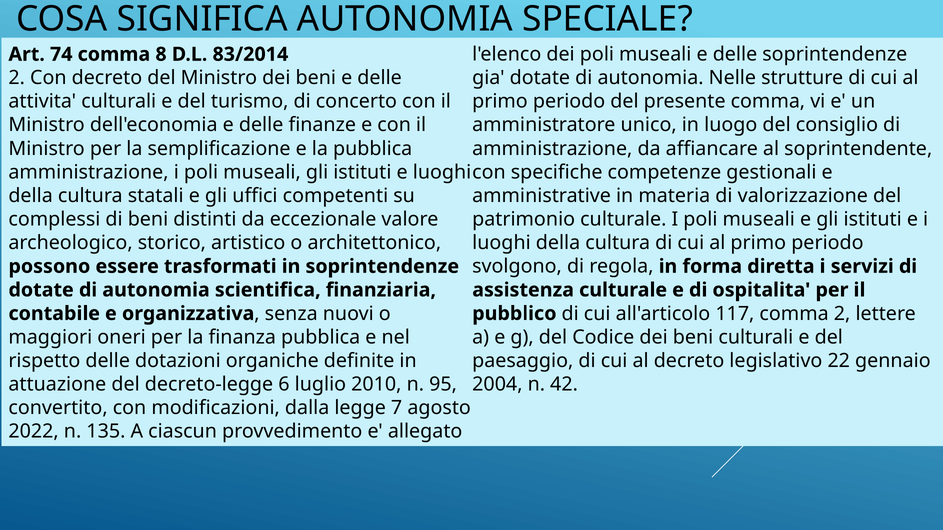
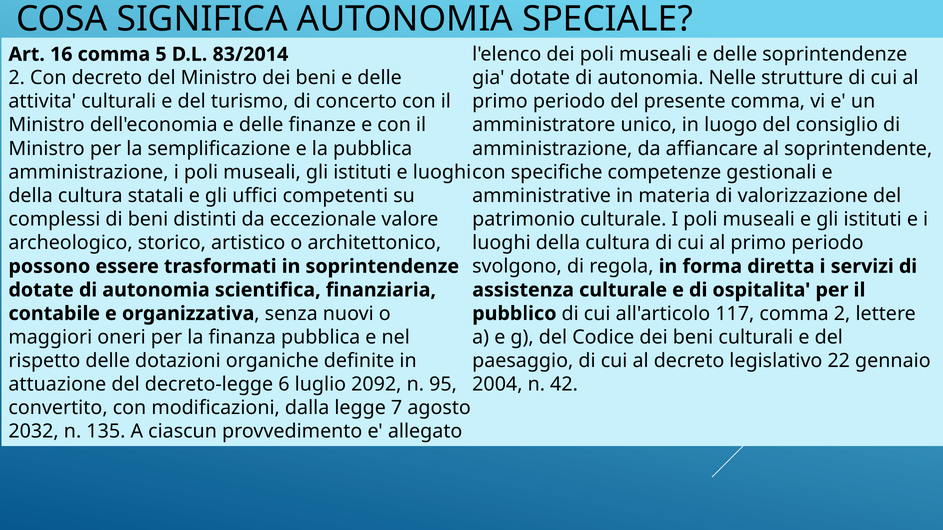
74: 74 -> 16
8: 8 -> 5
2010: 2010 -> 2092
2022: 2022 -> 2032
